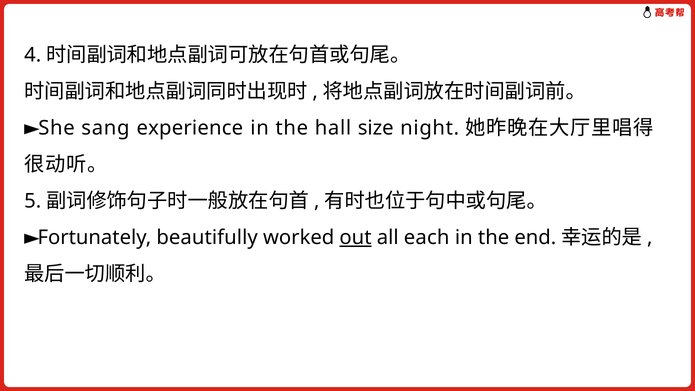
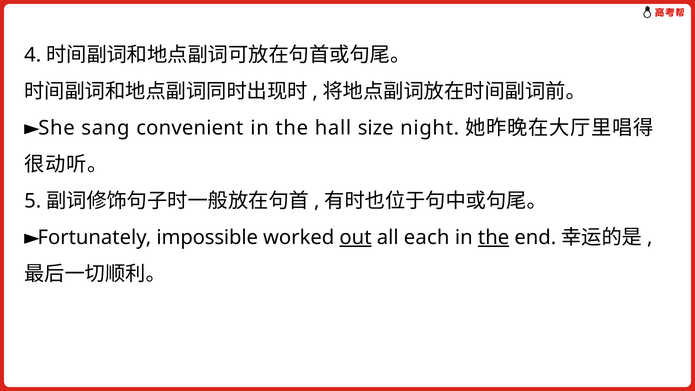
experience: experience -> convenient
beautifully: beautifully -> impossible
the at (494, 238) underline: none -> present
